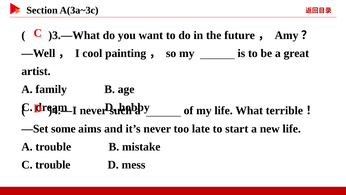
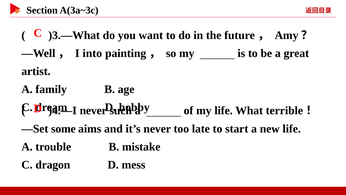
cool: cool -> into
C trouble: trouble -> dragon
